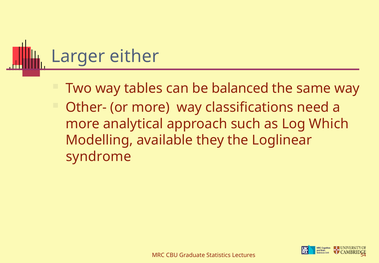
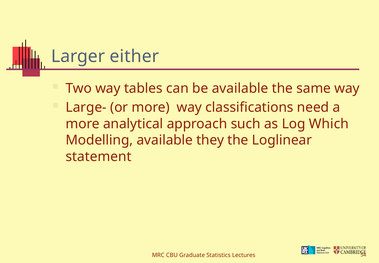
be balanced: balanced -> available
Other-: Other- -> Large-
syndrome: syndrome -> statement
